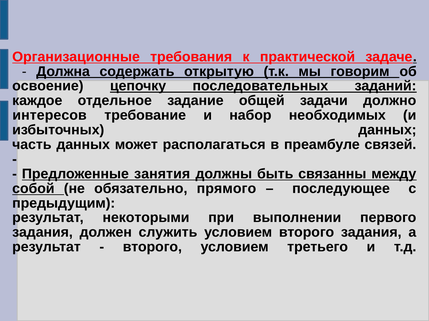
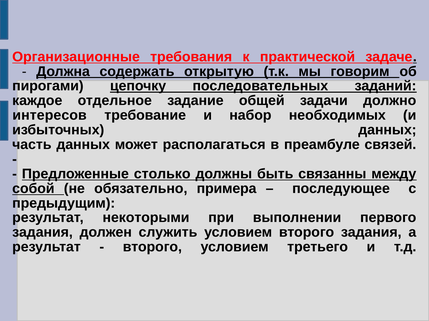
освоение: освоение -> пирогами
занятия: занятия -> столько
прямого: прямого -> примера
